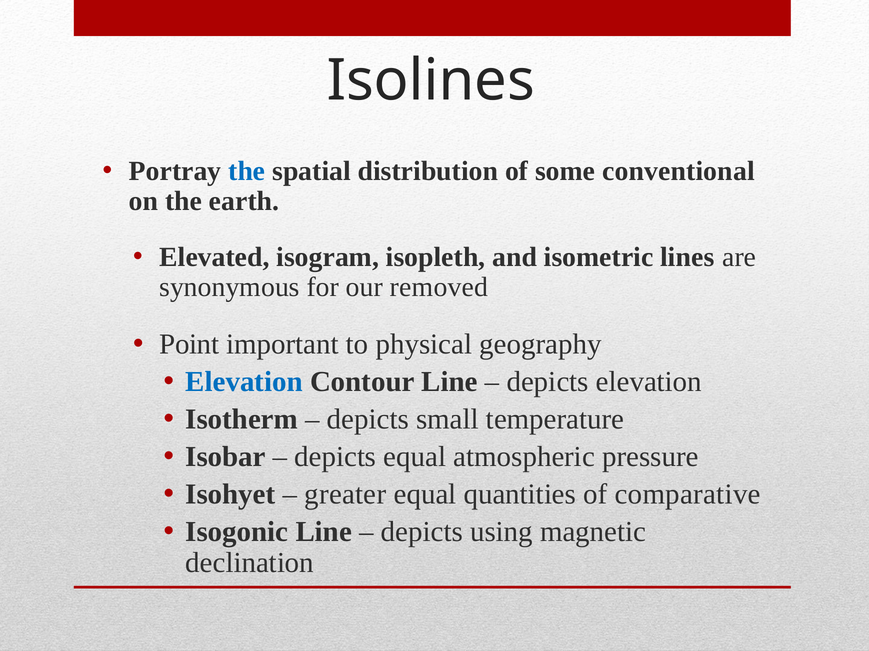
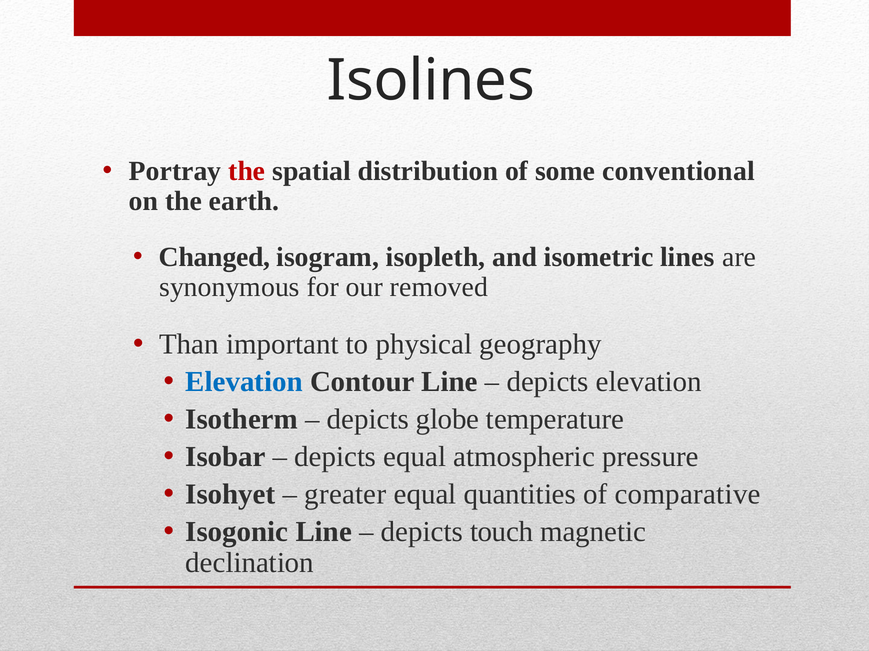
the at (247, 171) colour: blue -> red
Elevated: Elevated -> Changed
Point: Point -> Than
small: small -> globe
using: using -> touch
